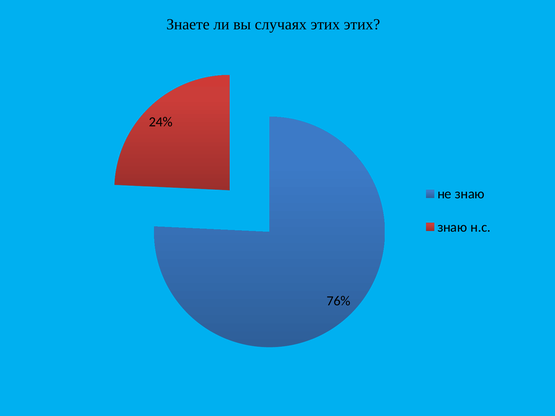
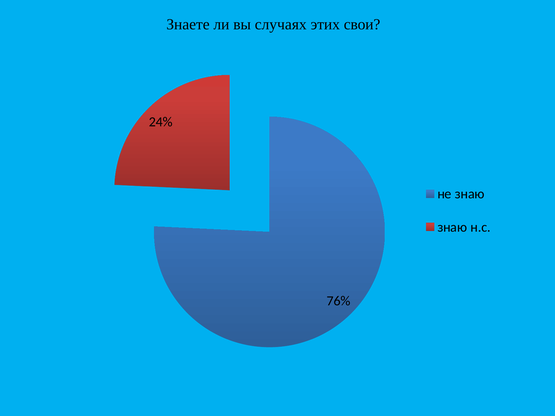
этих этих: этих -> свои
